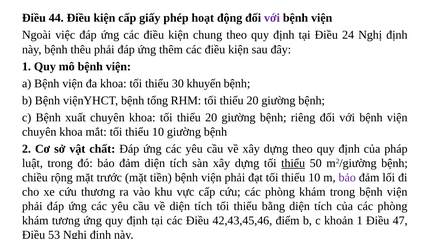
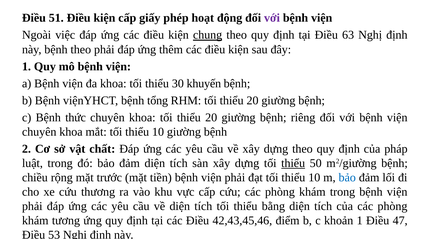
44: 44 -> 51
chung underline: none -> present
24: 24 -> 63
bệnh thêu: thêu -> theo
xuất: xuất -> thức
bảo at (347, 177) colour: purple -> blue
